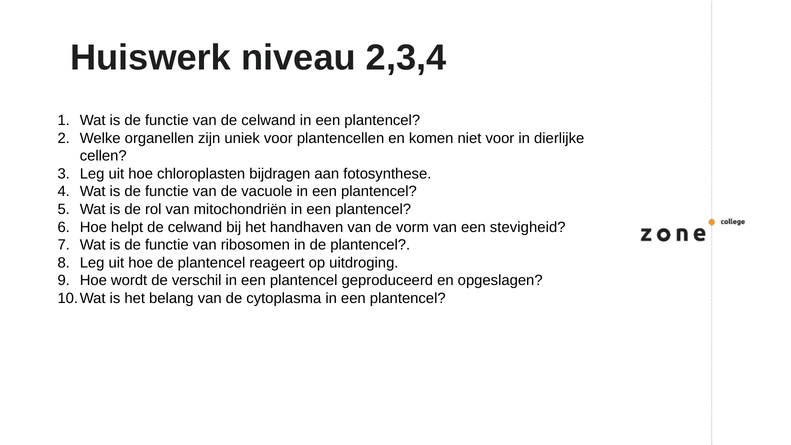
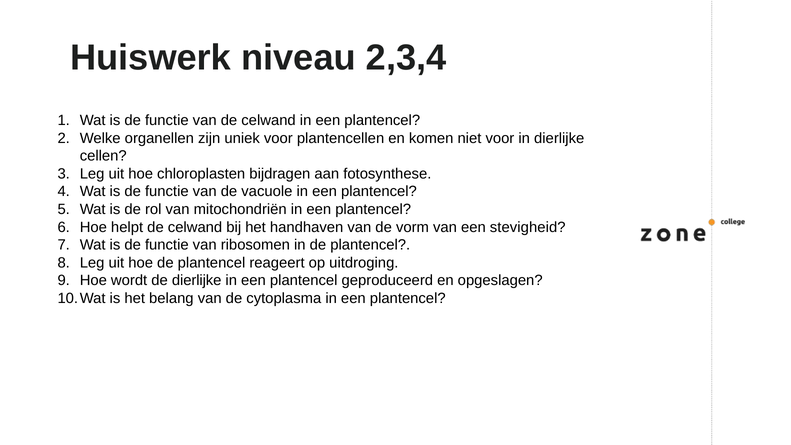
de verschil: verschil -> dierlijke
